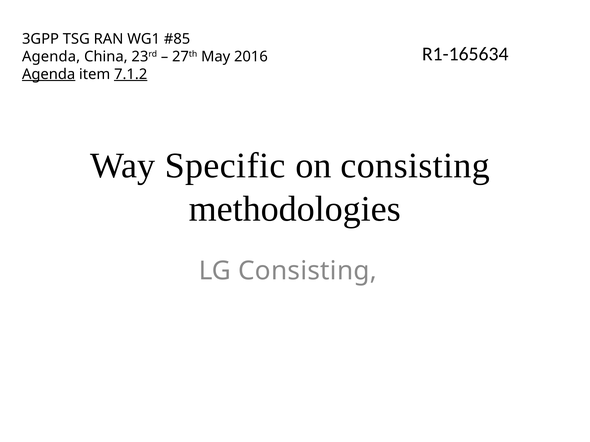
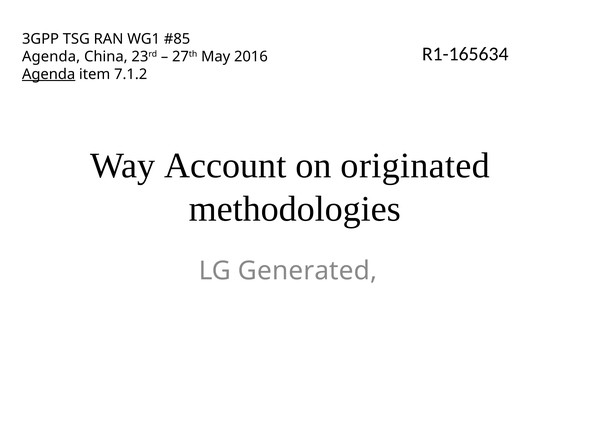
7.1.2 underline: present -> none
Specific: Specific -> Account
on consisting: consisting -> originated
LG Consisting: Consisting -> Generated
